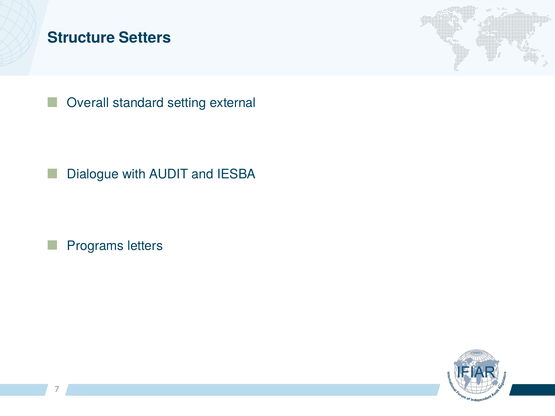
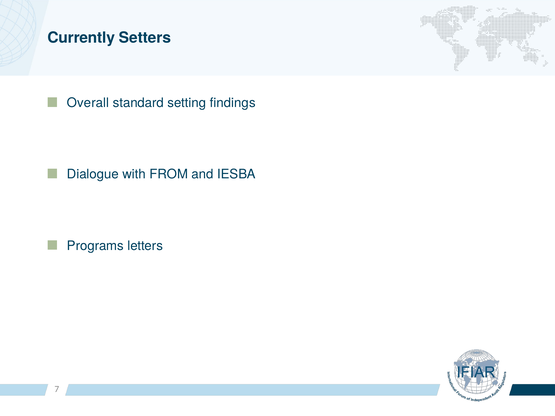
Structure: Structure -> Currently
external: external -> findings
AUDIT: AUDIT -> FROM
